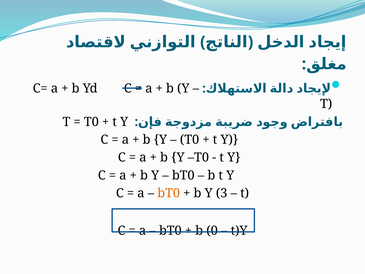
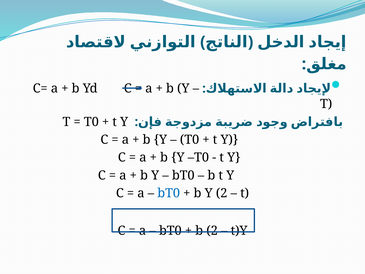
bT0 at (169, 193) colour: orange -> blue
Y 3: 3 -> 2
b 0: 0 -> 2
